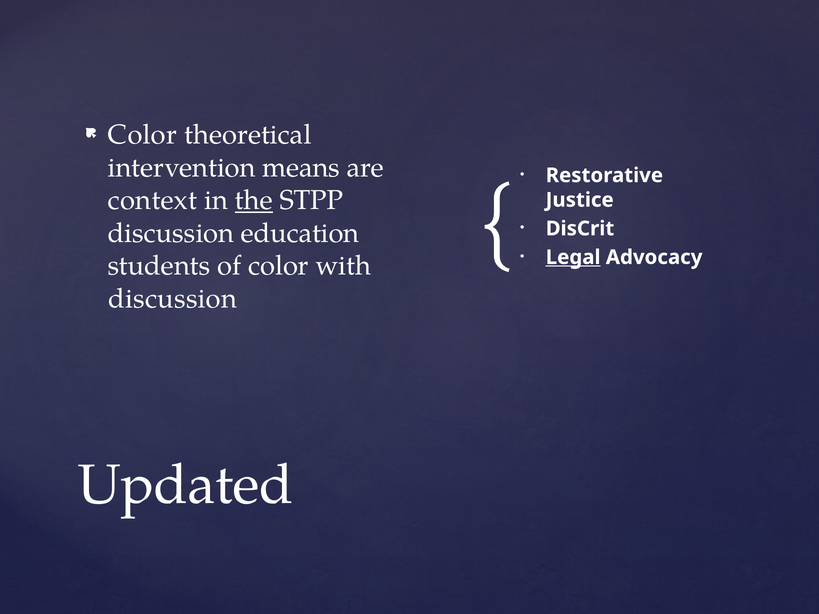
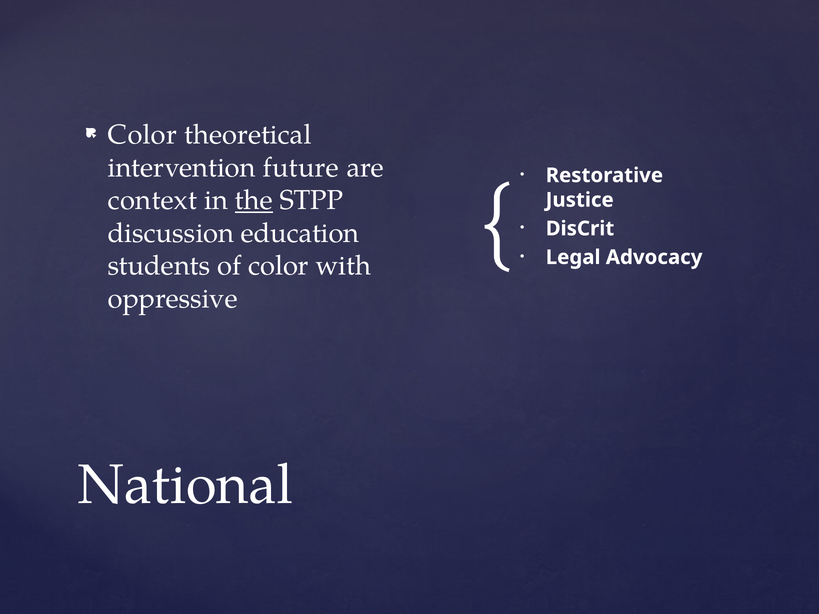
means: means -> future
Legal underline: present -> none
discussion at (173, 299): discussion -> oppressive
Updated: Updated -> National
